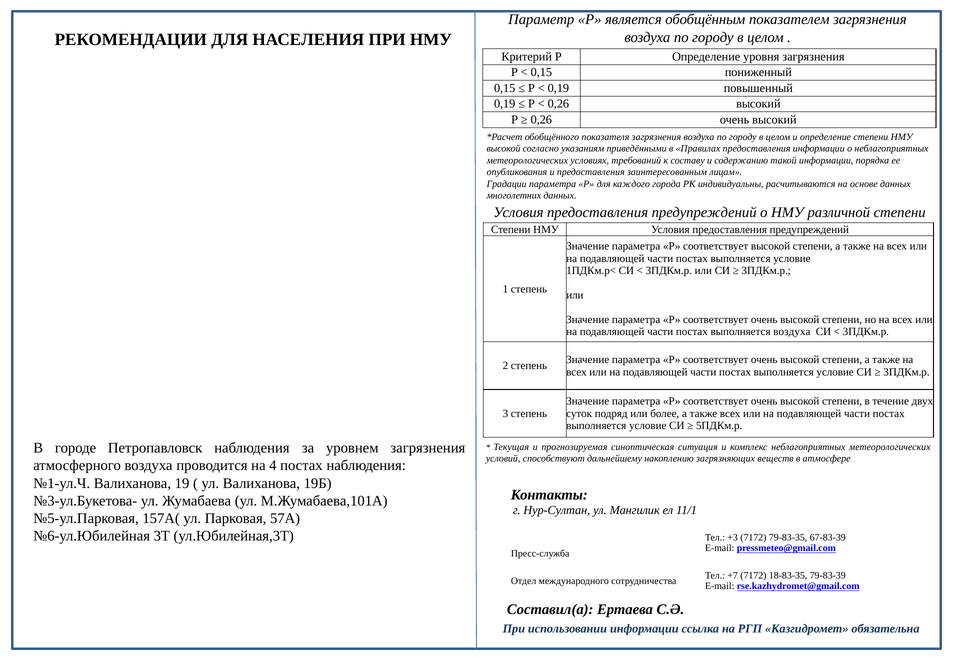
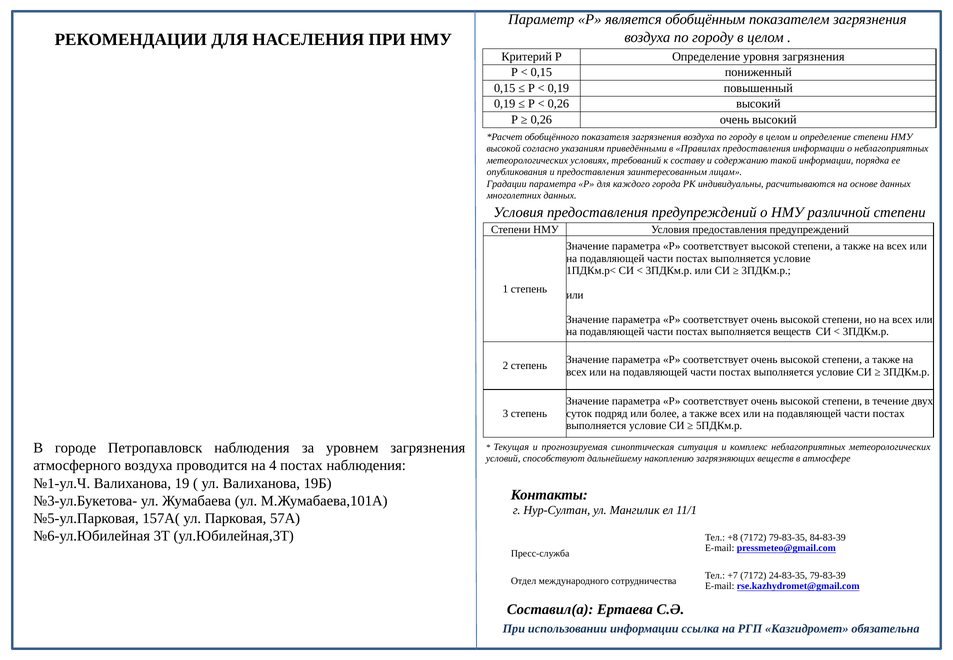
выполняется воздуха: воздуха -> веществ
+3: +3 -> +8
67-83-39: 67-83-39 -> 84-83-39
18-83-35: 18-83-35 -> 24-83-35
